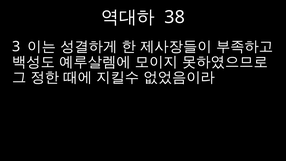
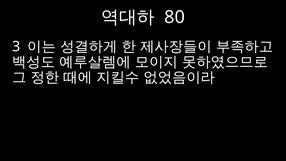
38: 38 -> 80
